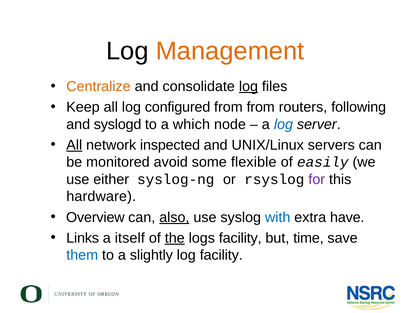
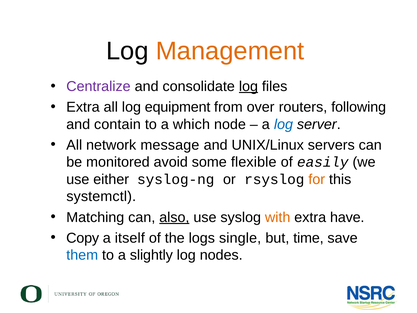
Centralize colour: orange -> purple
Keep at (83, 107): Keep -> Extra
configured: configured -> equipment
from from: from -> over
syslogd: syslogd -> contain
All at (74, 145) underline: present -> none
inspected: inspected -> message
for colour: purple -> orange
hardware: hardware -> systemctl
Overview: Overview -> Matching
with colour: blue -> orange
Links: Links -> Copy
the underline: present -> none
logs facility: facility -> single
log facility: facility -> nodes
